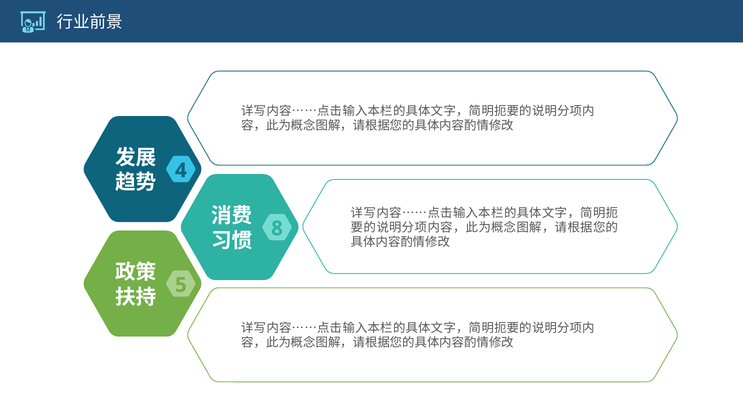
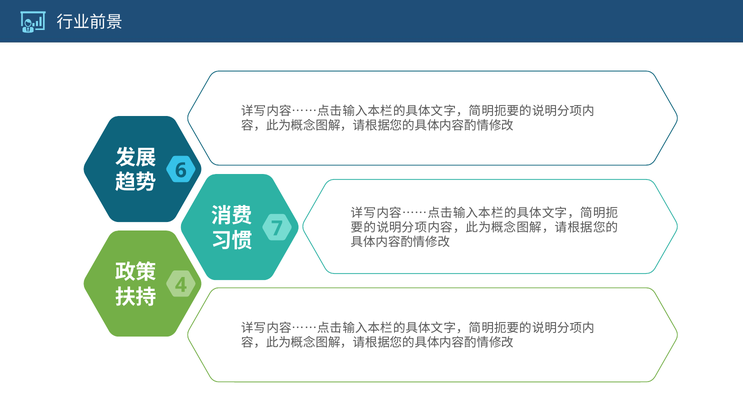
4: 4 -> 6
8: 8 -> 7
5: 5 -> 4
